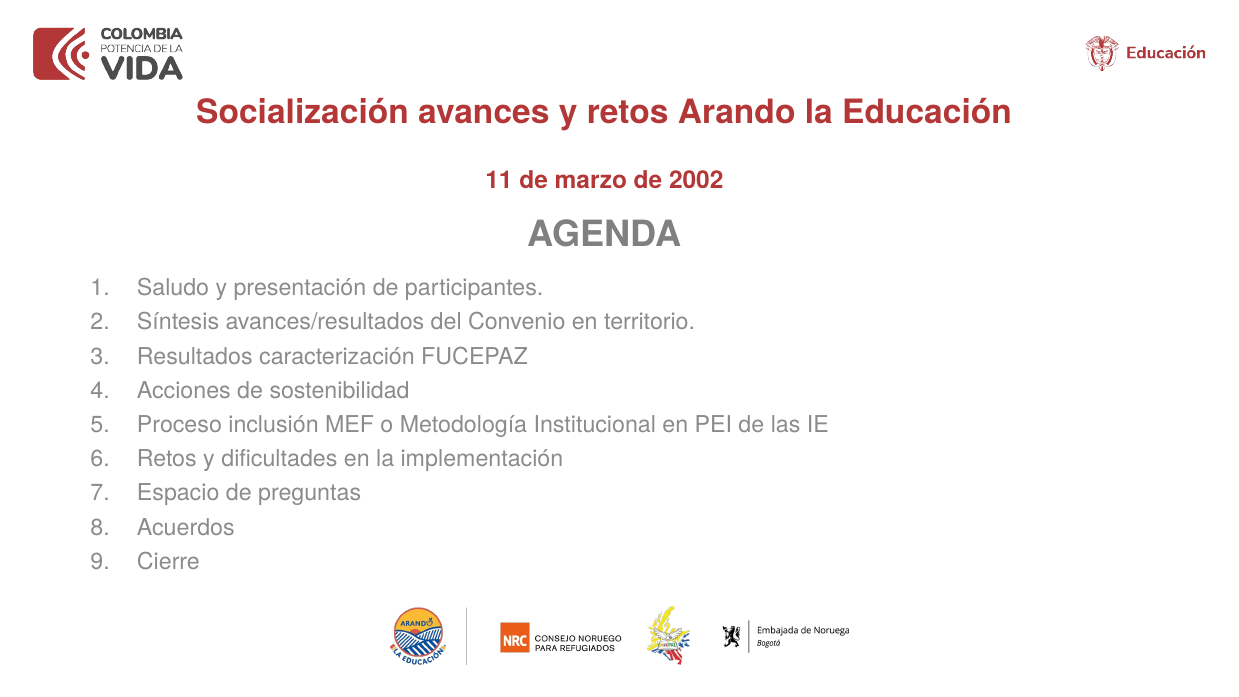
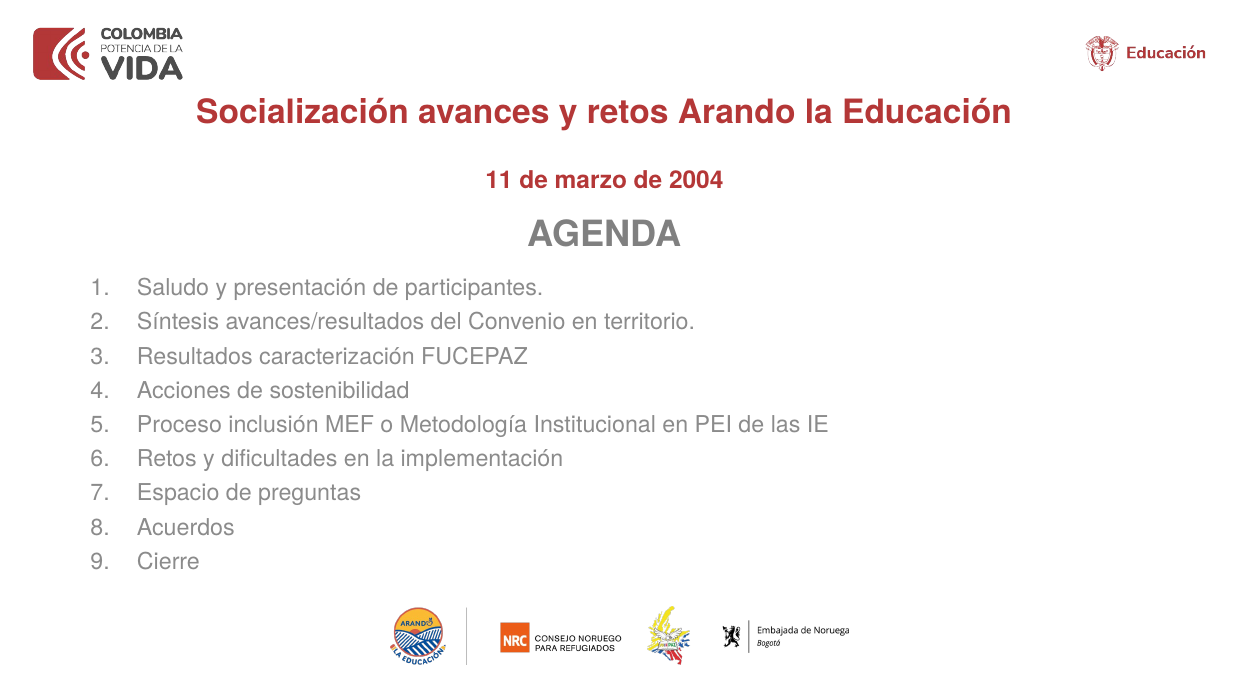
2002: 2002 -> 2004
